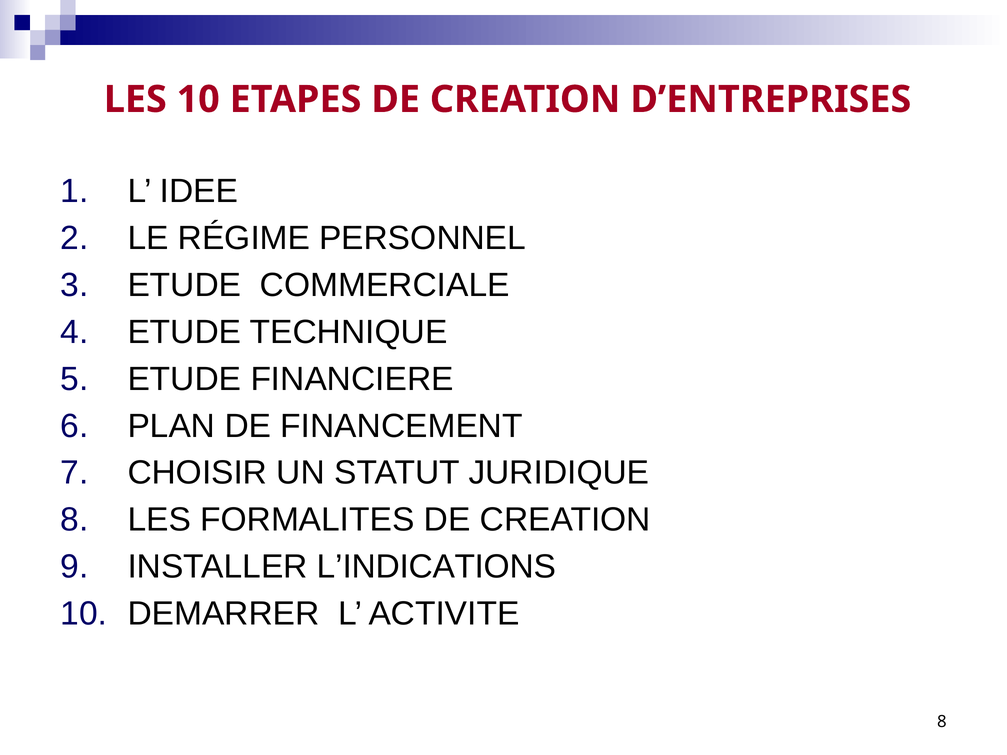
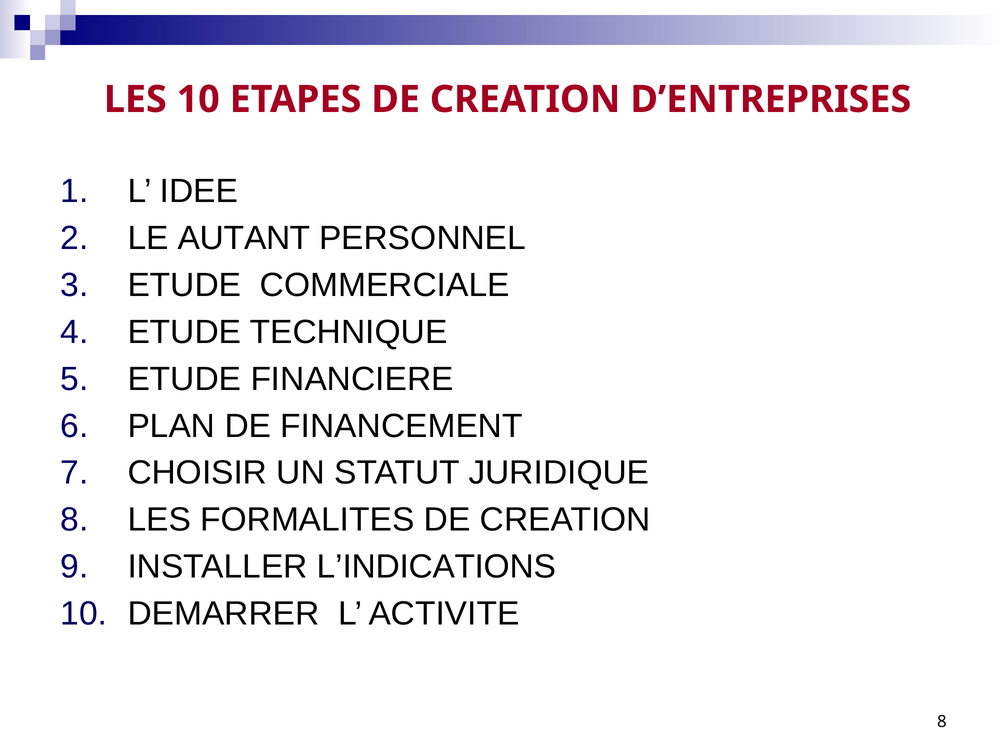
RÉGIME: RÉGIME -> AUTANT
